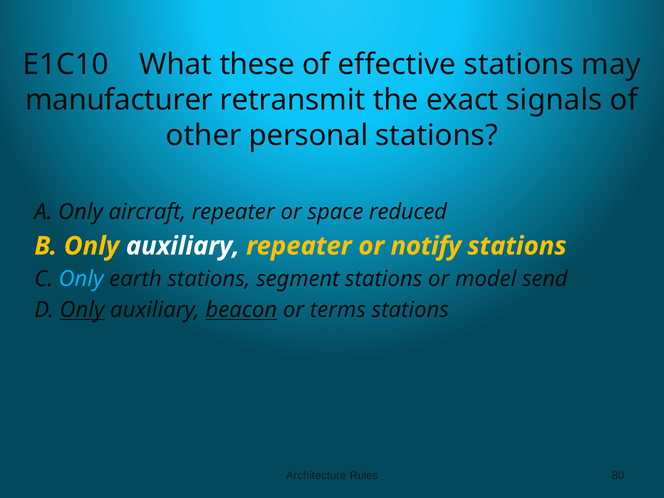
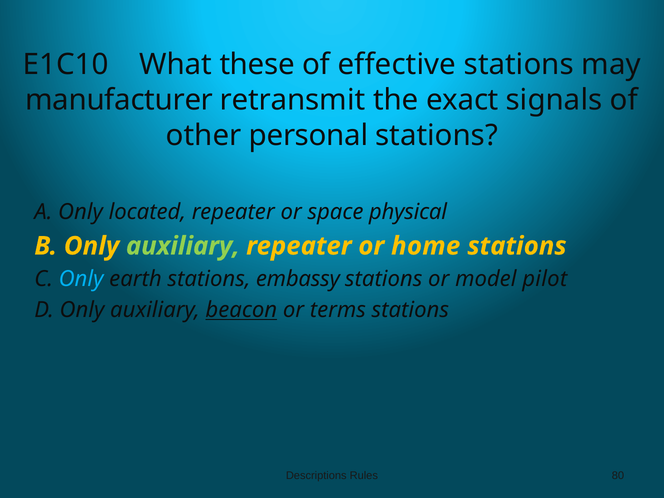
aircraft: aircraft -> located
reduced: reduced -> physical
auxiliary at (183, 246) colour: white -> light green
notify: notify -> home
segment: segment -> embassy
send: send -> pilot
Only at (82, 310) underline: present -> none
Architecture: Architecture -> Descriptions
